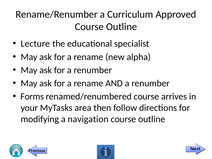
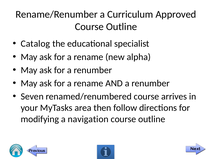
Lecture: Lecture -> Catalog
Forms: Forms -> Seven
